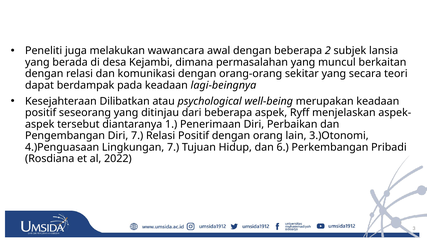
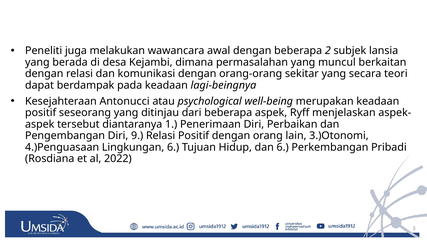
Dilibatkan: Dilibatkan -> Antonucci
Diri 7: 7 -> 9
Lingkungan 7: 7 -> 6
